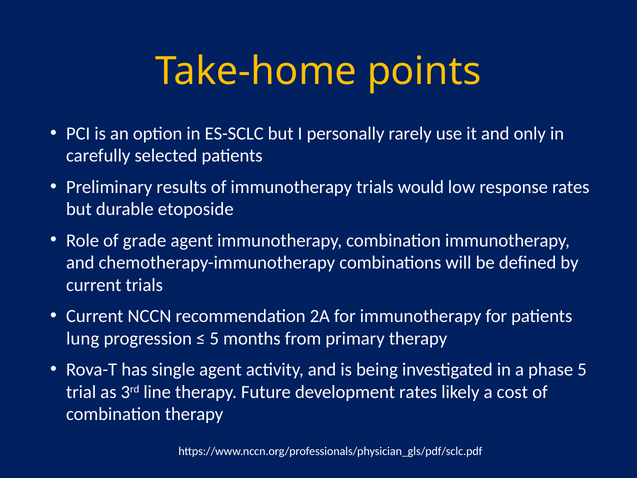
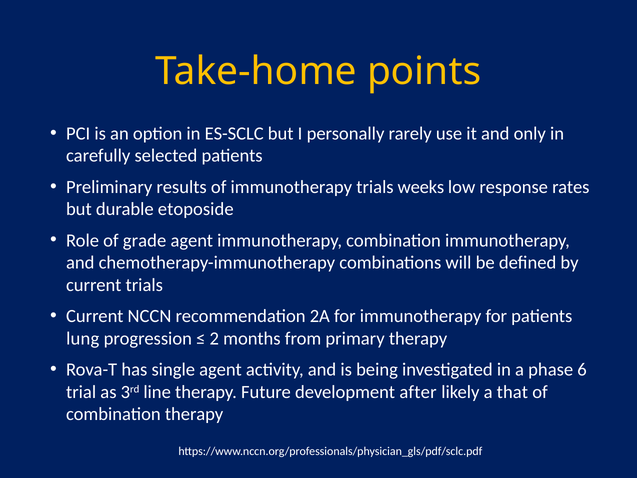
would: would -> weeks
5 at (214, 338): 5 -> 2
phase 5: 5 -> 6
development rates: rates -> after
cost: cost -> that
